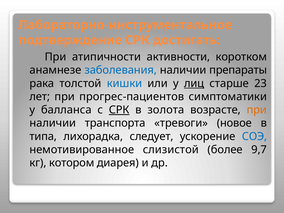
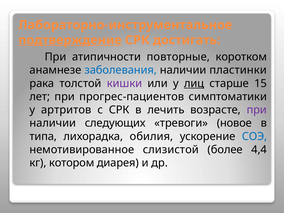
подтверждение underline: none -> present
активности: активности -> повторные
препараты: препараты -> пластинки
кишки colour: blue -> purple
23: 23 -> 15
балланса: балланса -> артритов
СРК at (119, 110) underline: present -> none
золота: золота -> лечить
при at (257, 110) colour: orange -> purple
транспорта: транспорта -> следующих
следует: следует -> обилия
9,7: 9,7 -> 4,4
